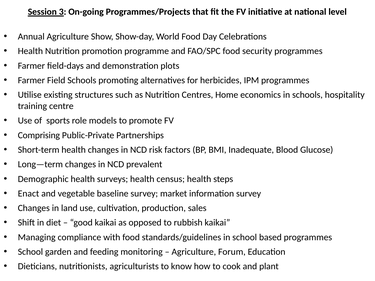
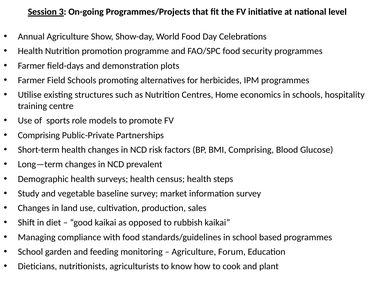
BMI Inadequate: Inadequate -> Comprising
Enact: Enact -> Study
